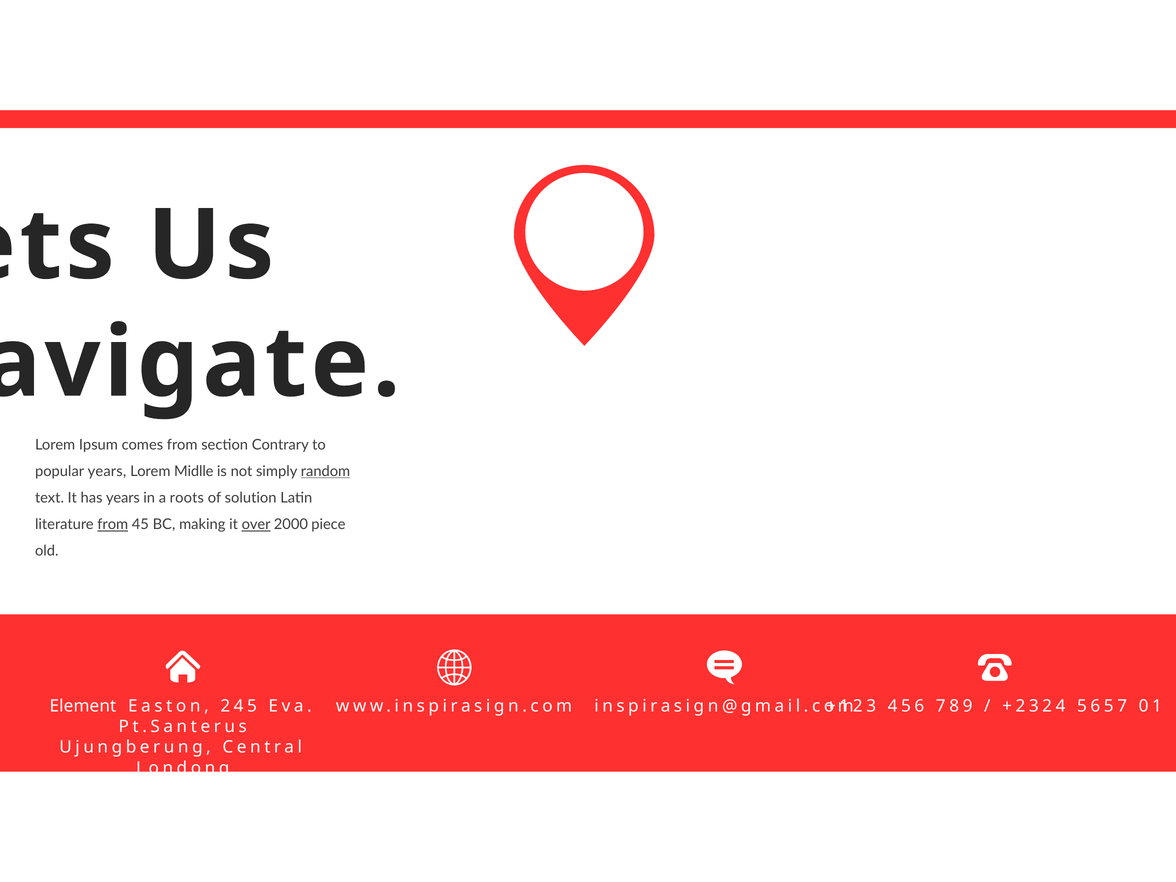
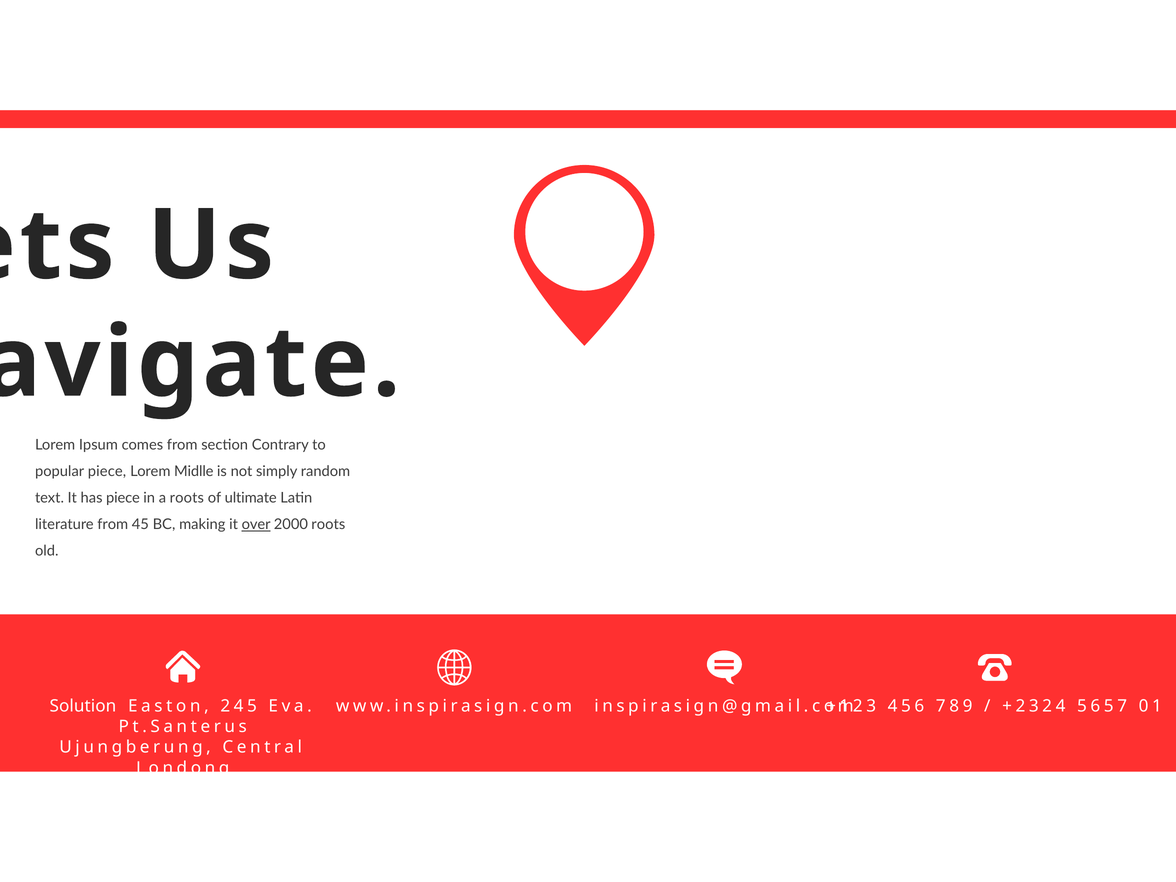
popular years: years -> piece
random underline: present -> none
has years: years -> piece
solution: solution -> ultimate
from at (113, 524) underline: present -> none
2000 piece: piece -> roots
Element: Element -> Solution
